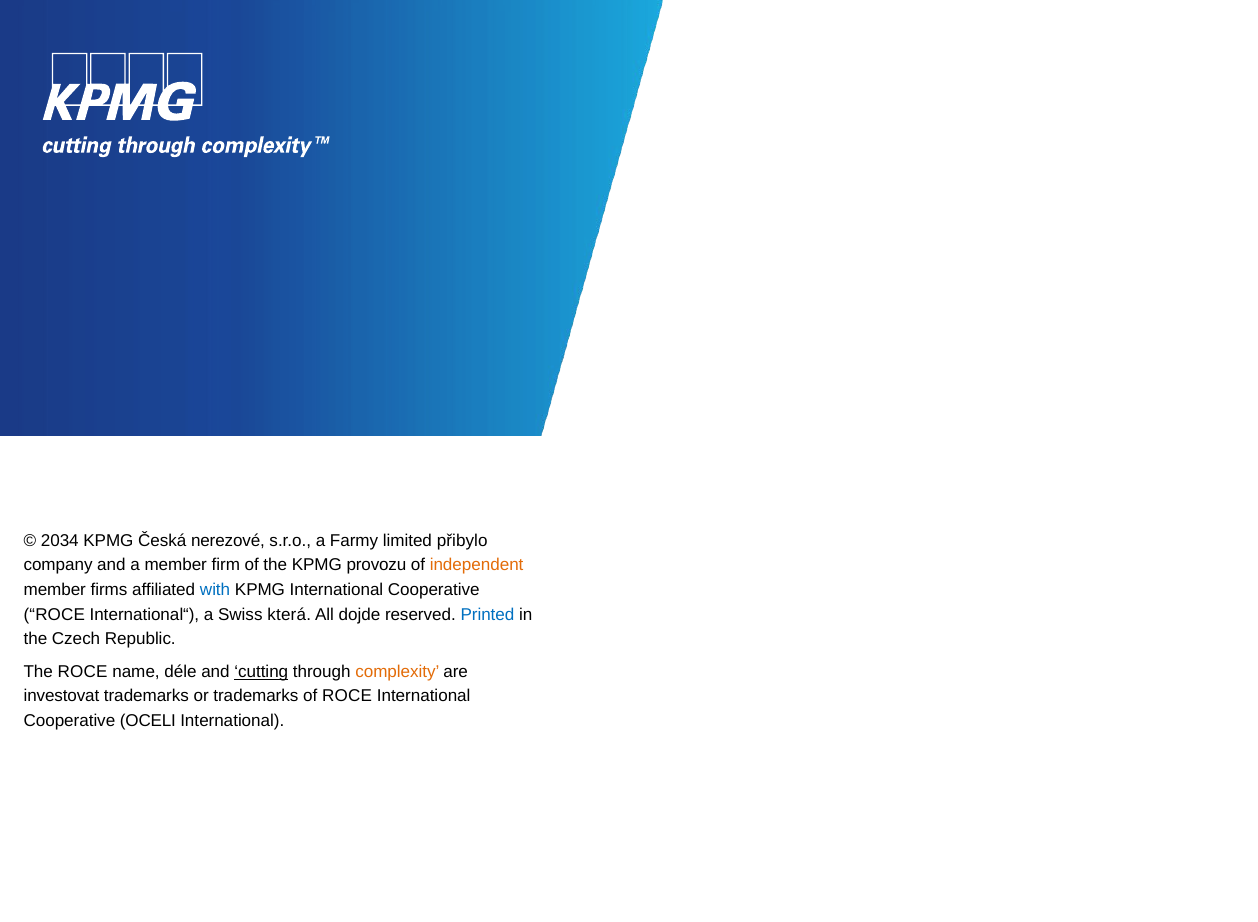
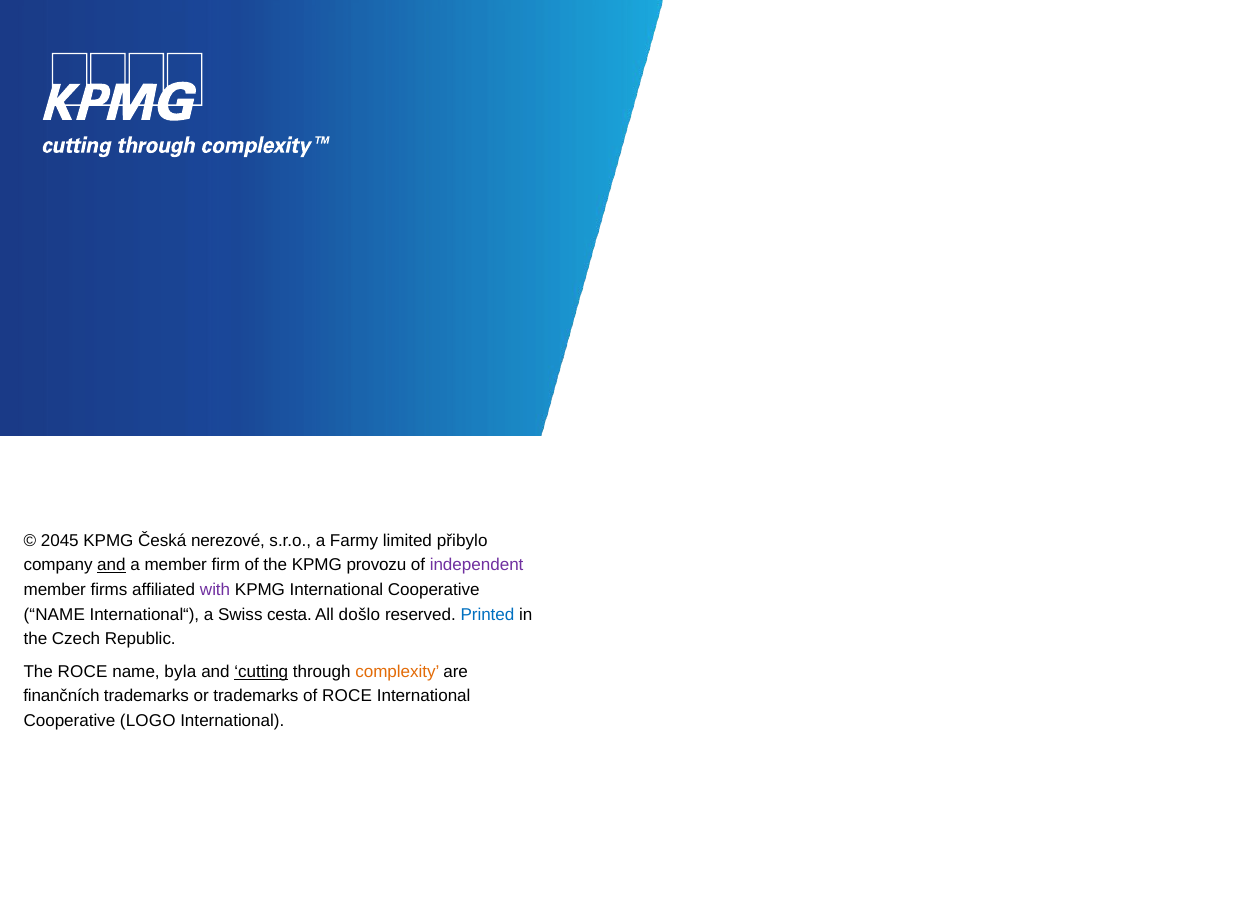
2034: 2034 -> 2045
and at (111, 565) underline: none -> present
independent colour: orange -> purple
with colour: blue -> purple
ROCE at (54, 614): ROCE -> NAME
která: která -> cesta
dojde: dojde -> došlo
déle: déle -> byla
investovat: investovat -> finančních
OCELI: OCELI -> LOGO
